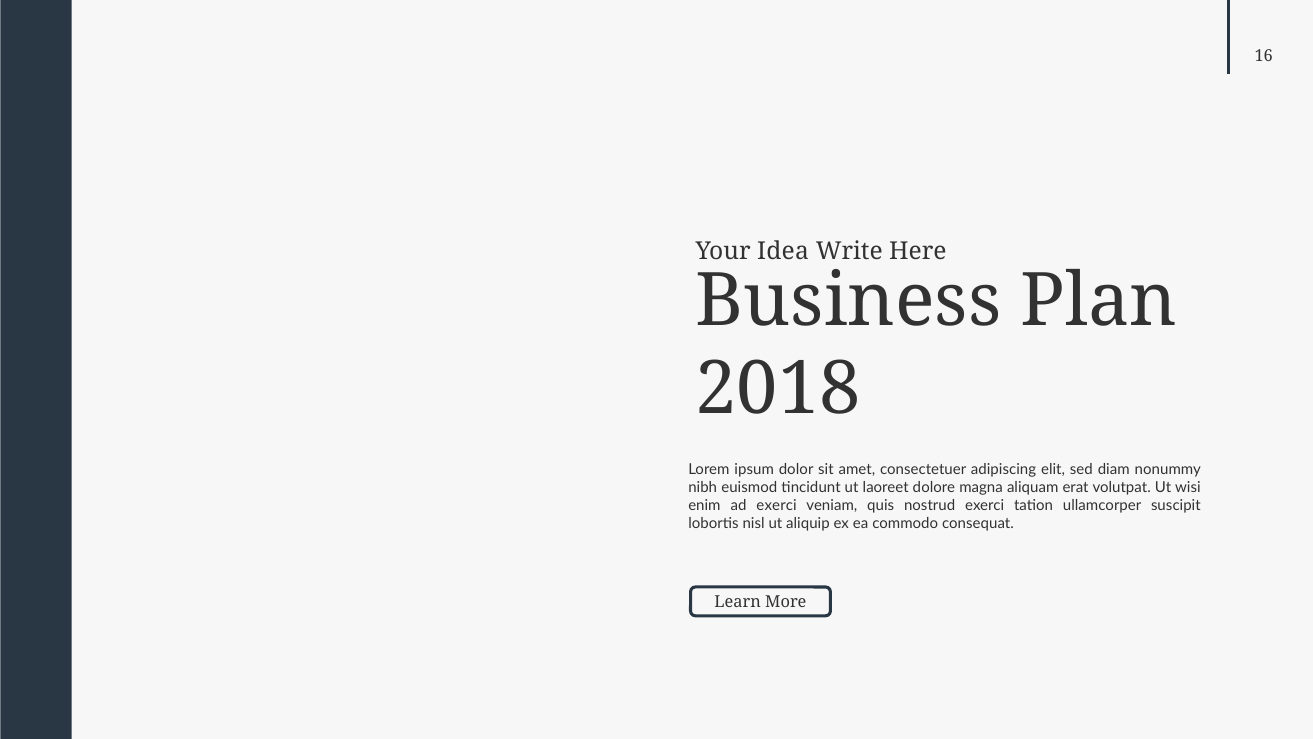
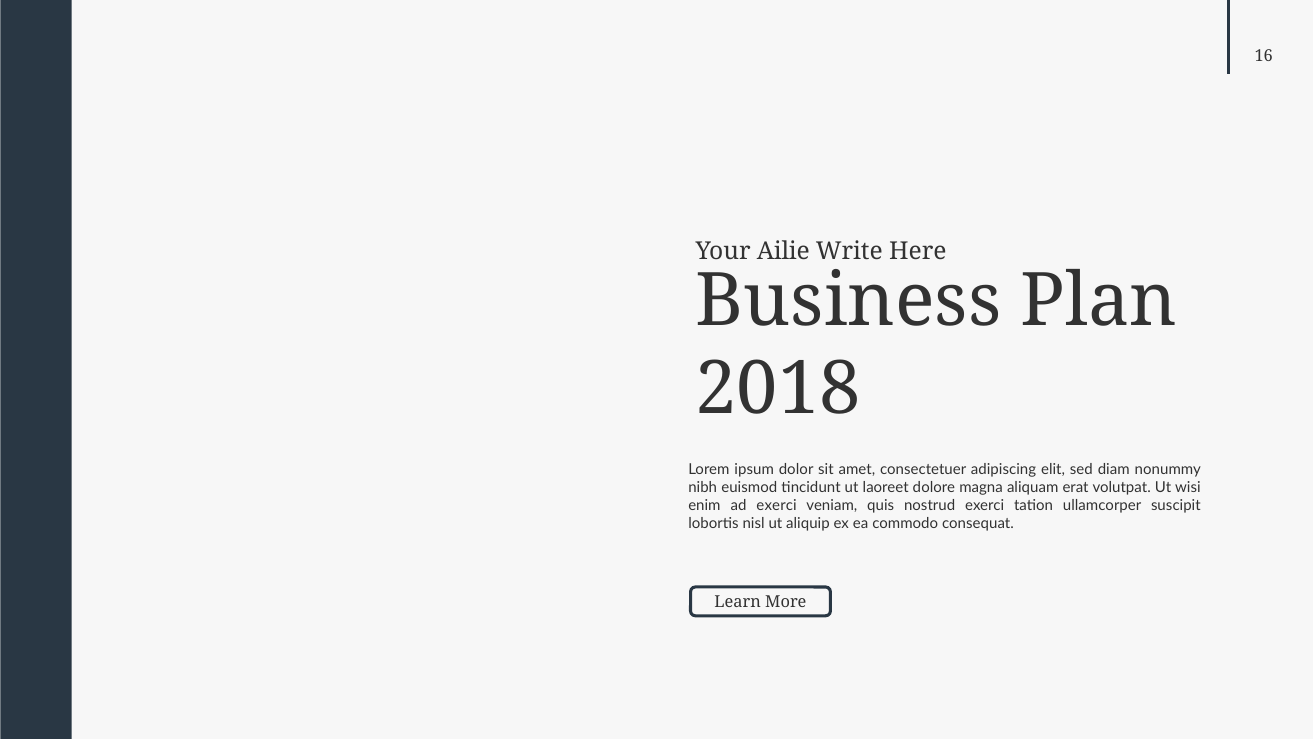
Idea: Idea -> Ailie
